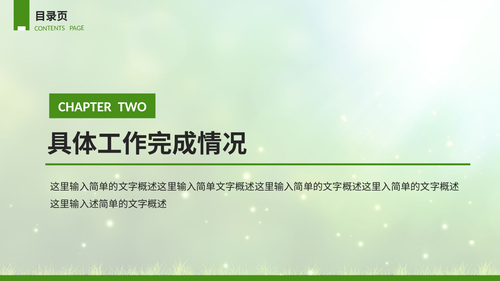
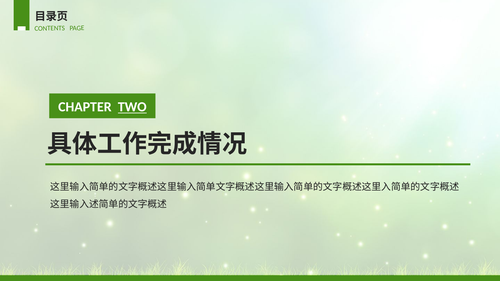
TWO underline: none -> present
